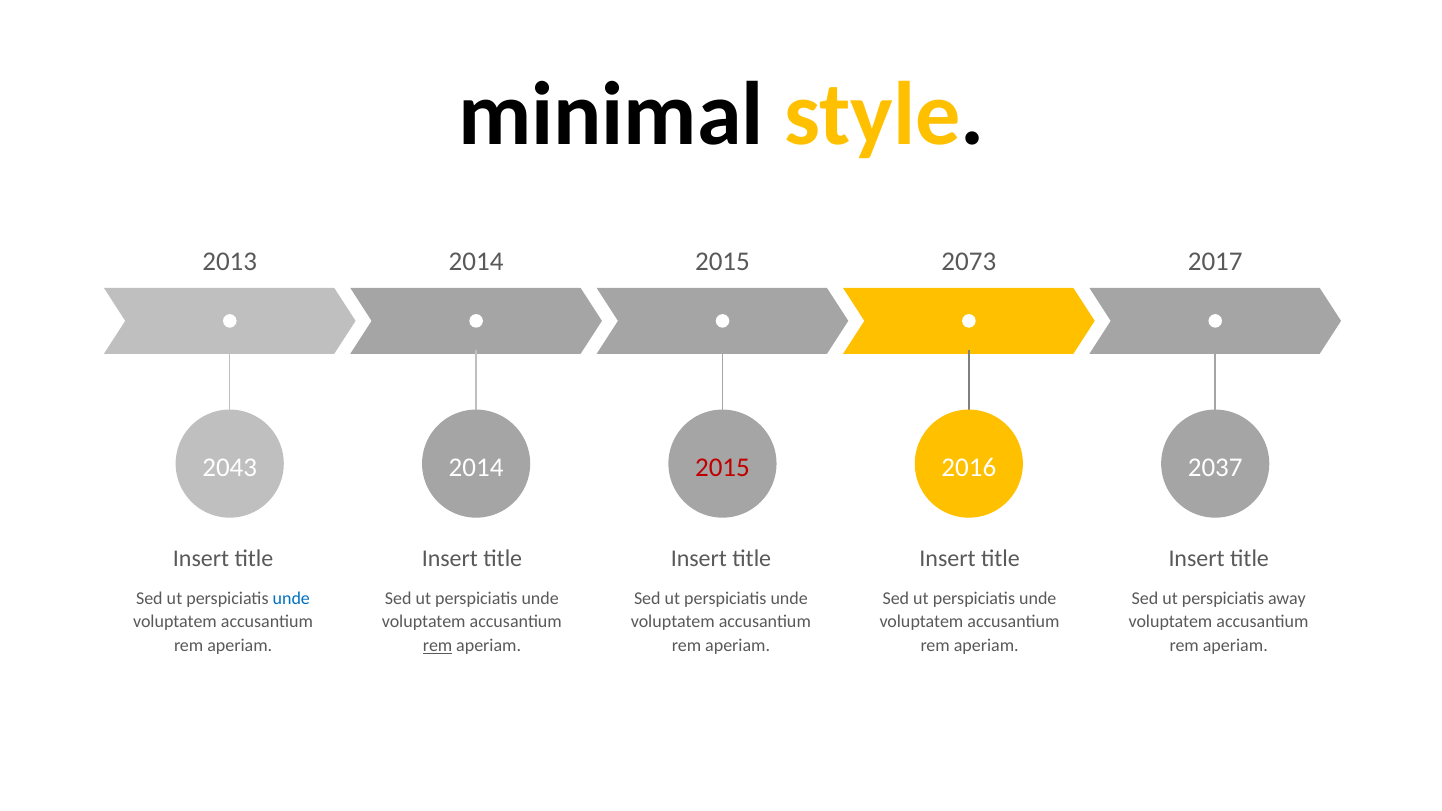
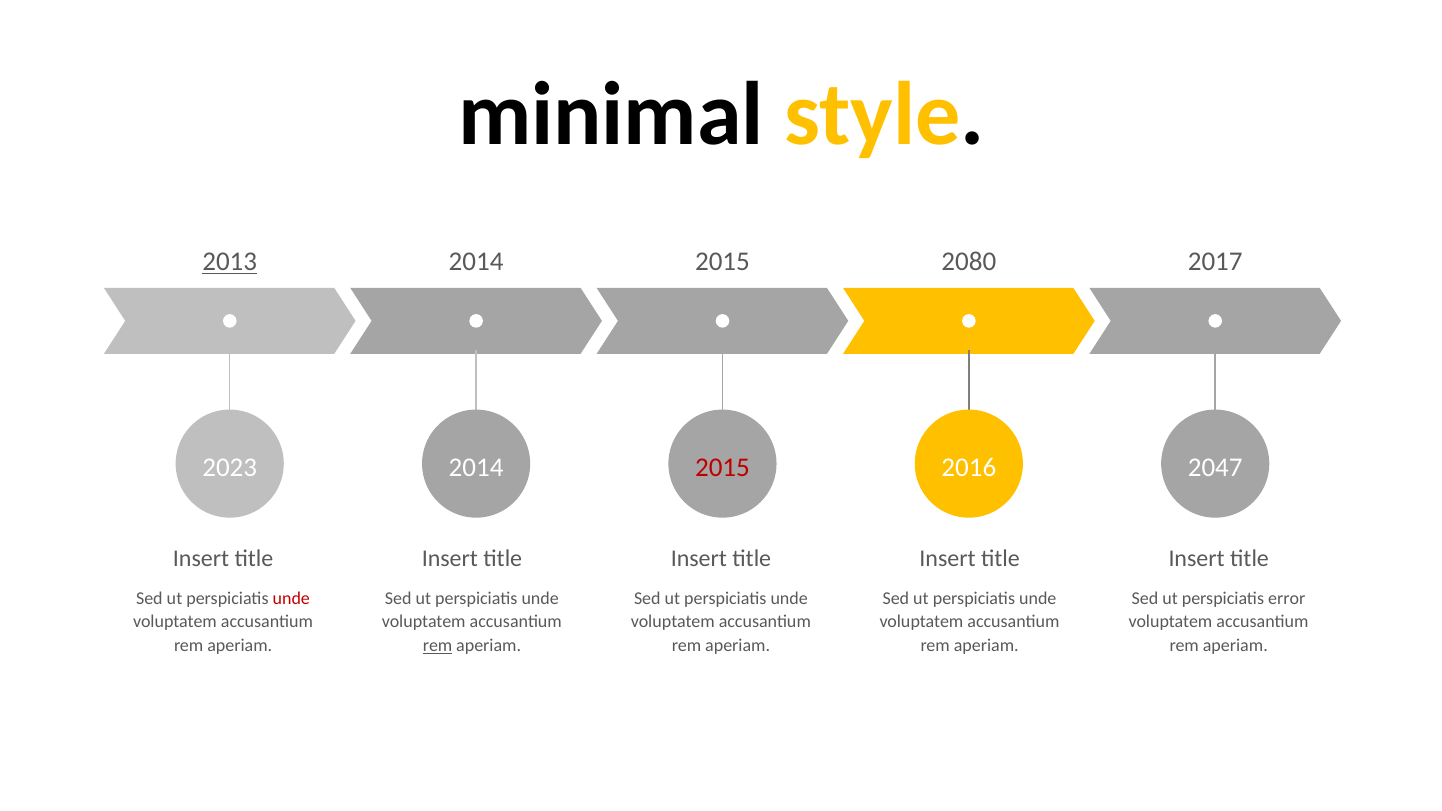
2013 underline: none -> present
2073: 2073 -> 2080
2043: 2043 -> 2023
2037: 2037 -> 2047
unde at (291, 598) colour: blue -> red
away: away -> error
